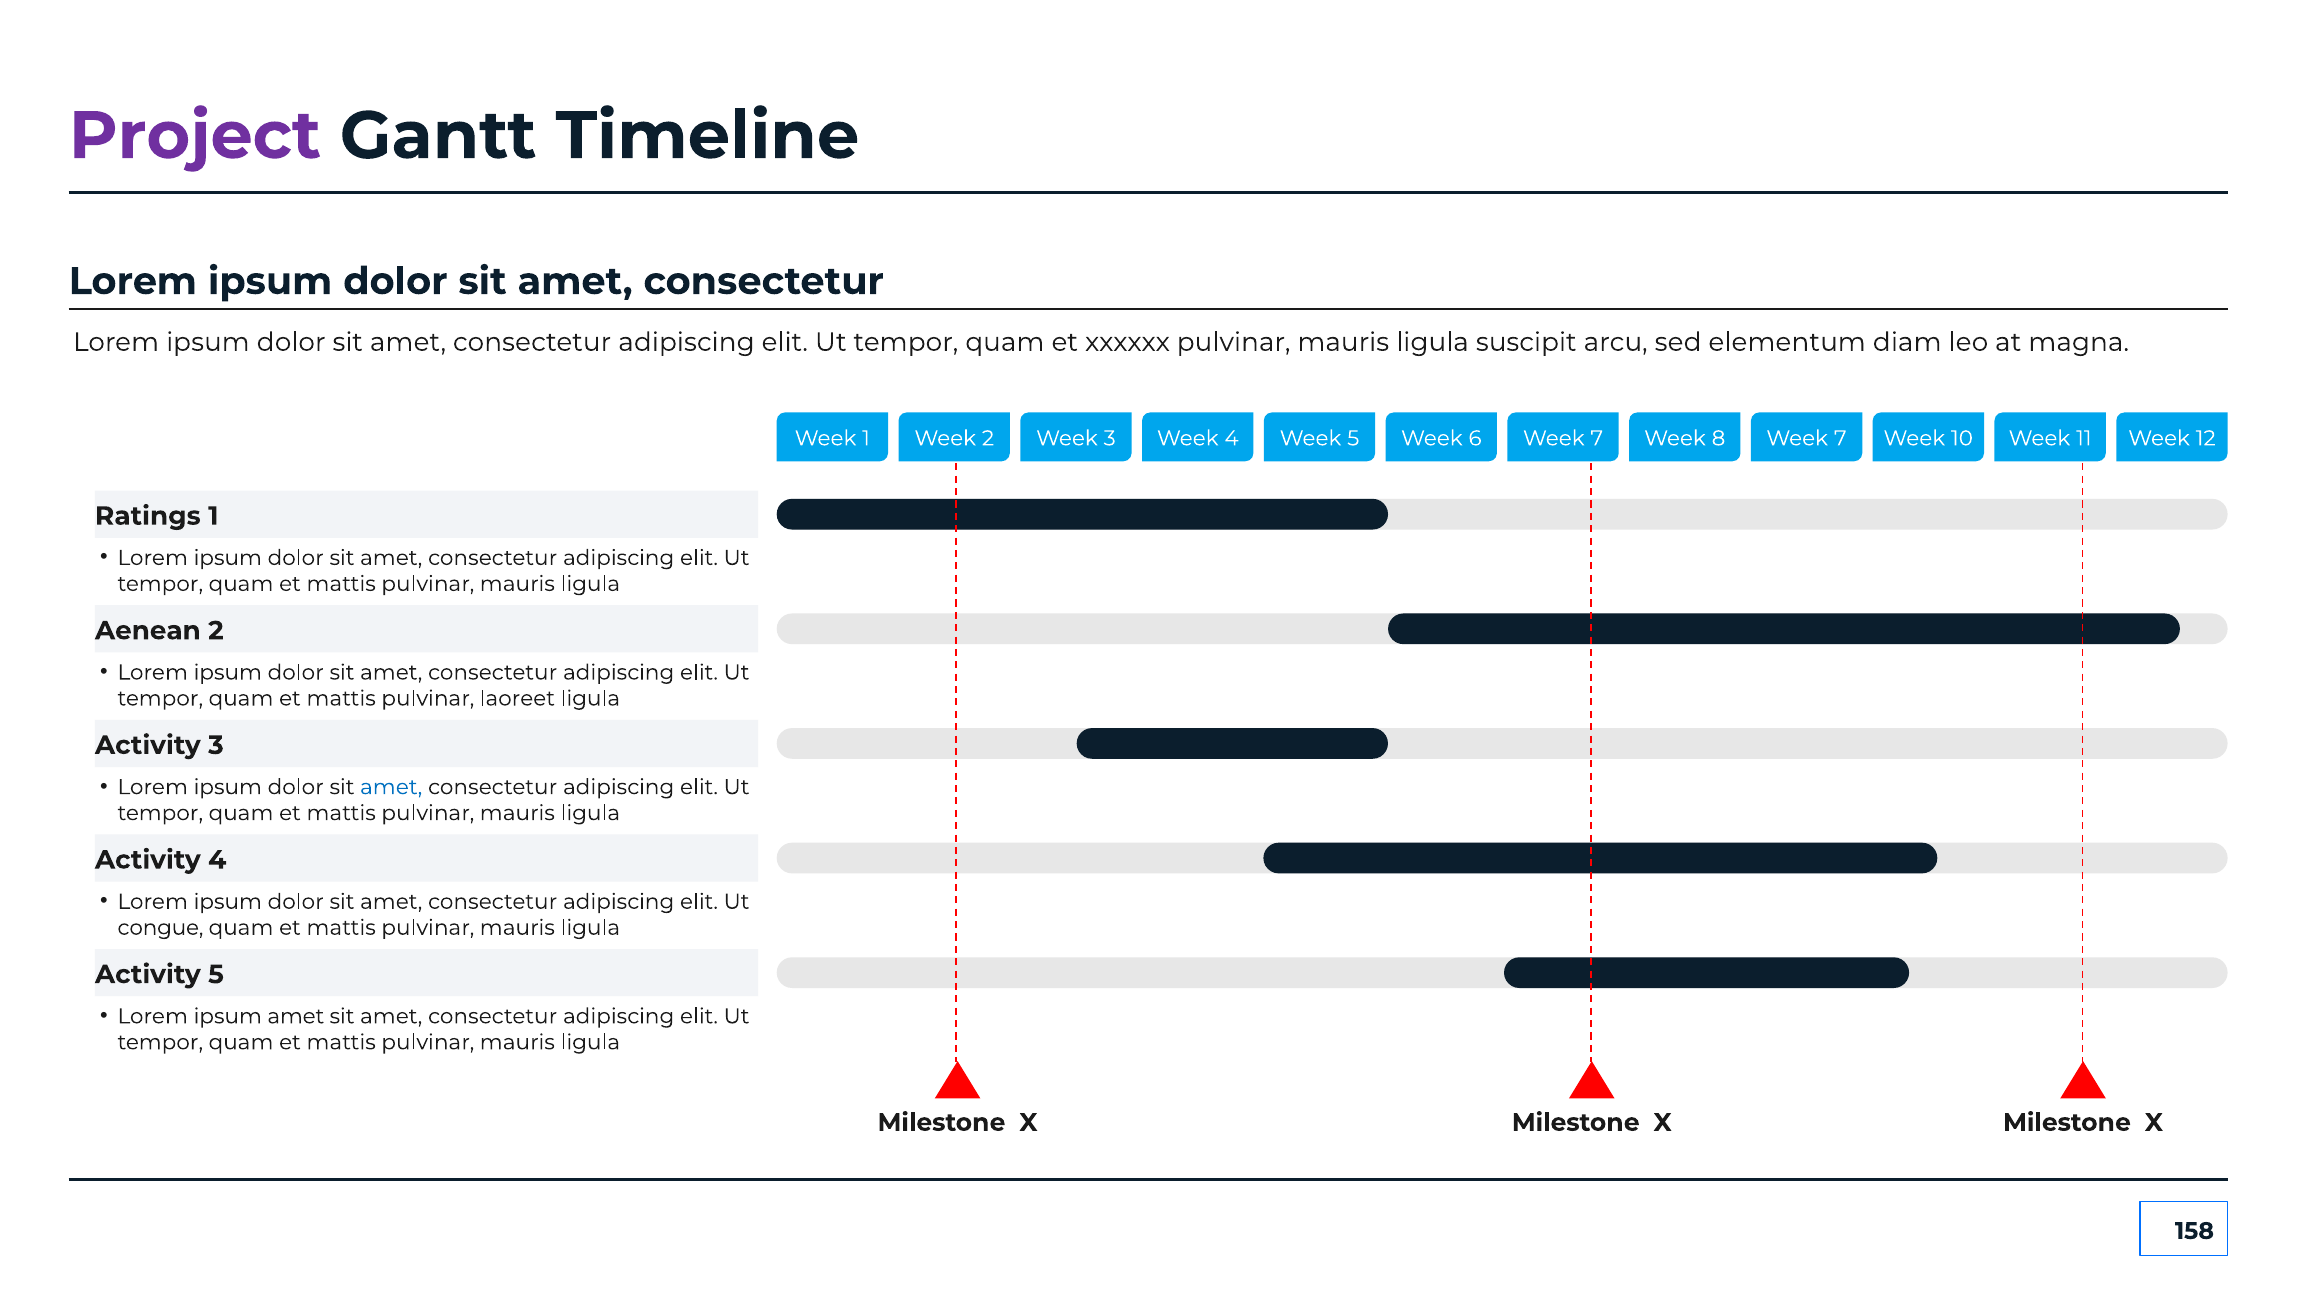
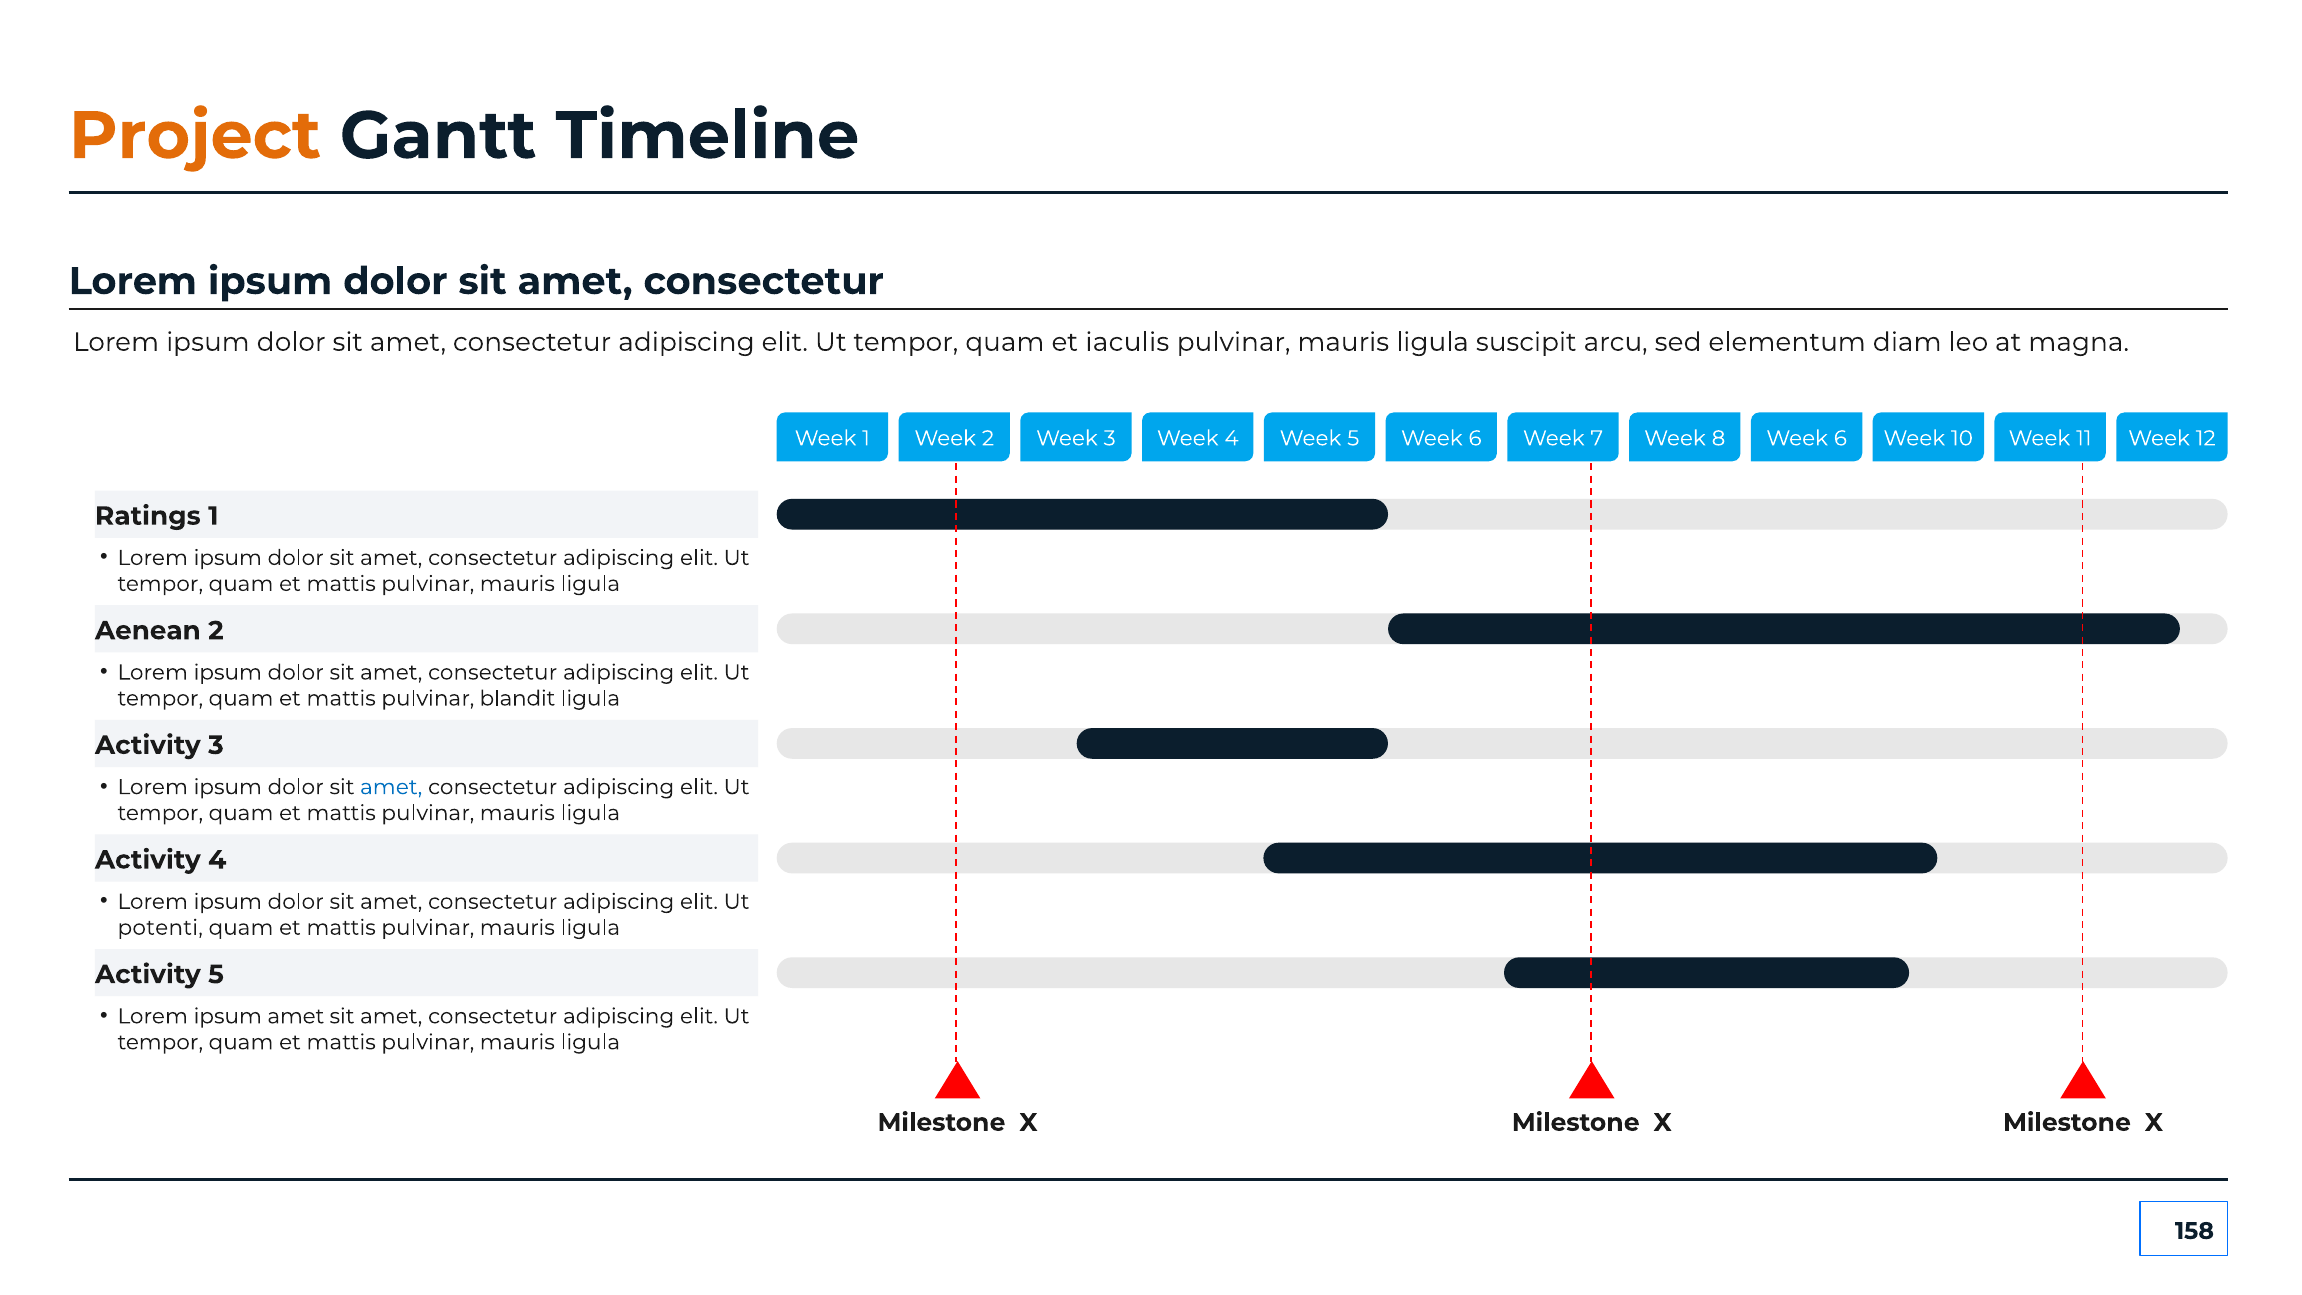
Project colour: purple -> orange
xxxxxx: xxxxxx -> iaculis
8 Week 7: 7 -> 6
laoreet: laoreet -> blandit
congue: congue -> potenti
